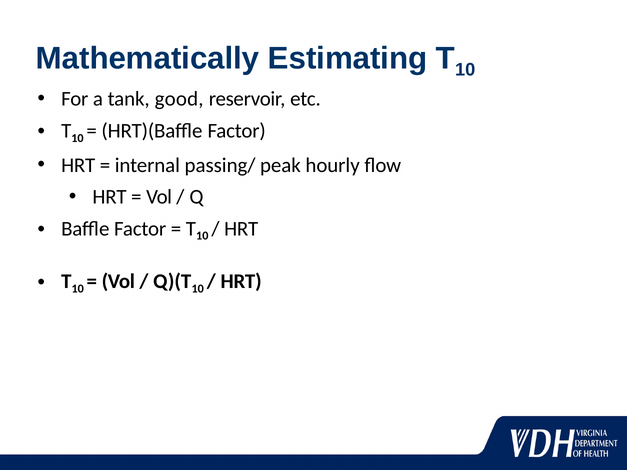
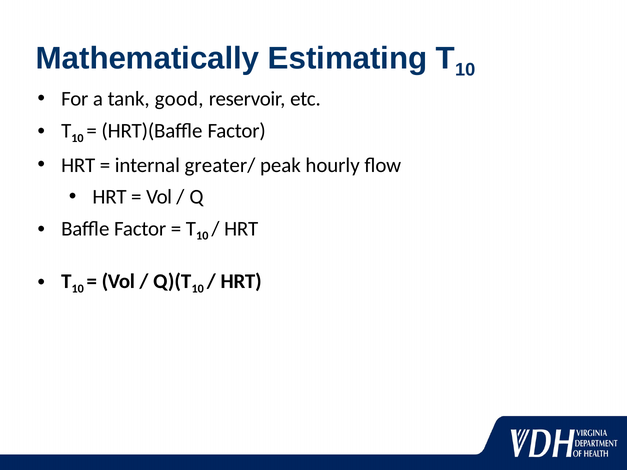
passing/: passing/ -> greater/
